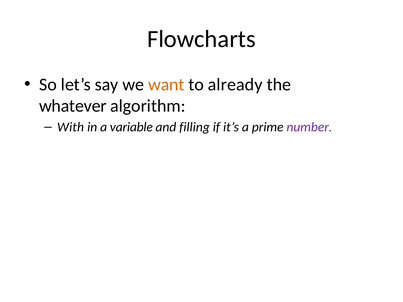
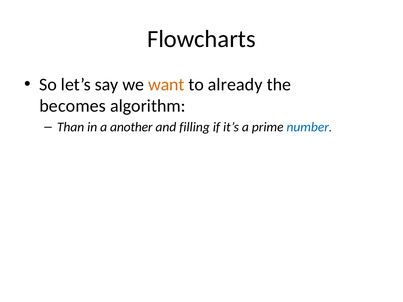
whatever: whatever -> becomes
With: With -> Than
variable: variable -> another
number colour: purple -> blue
